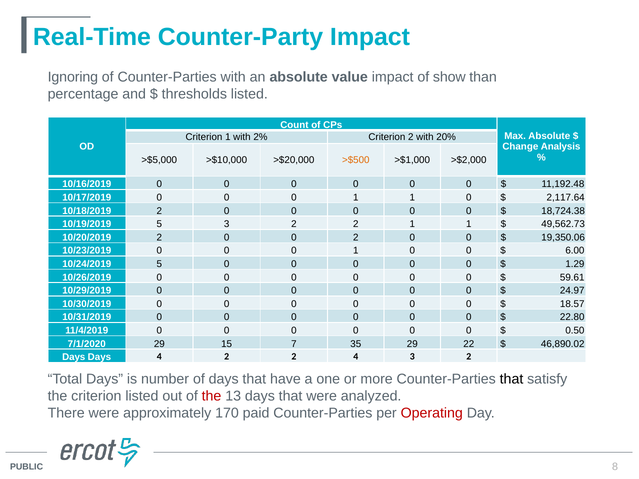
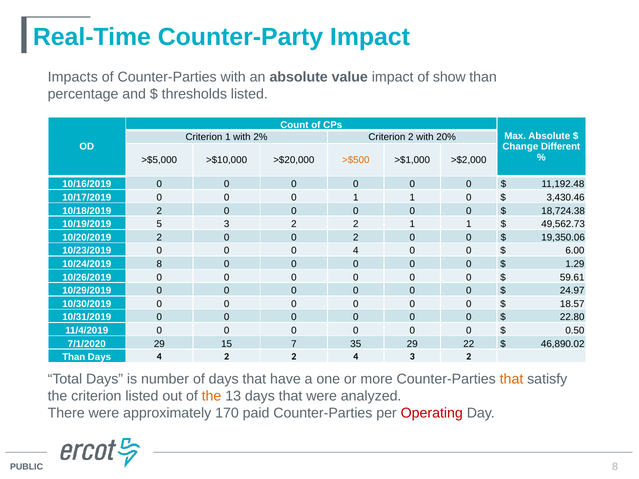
Ignoring: Ignoring -> Impacts
Analysis: Analysis -> Different
2,117.64: 2,117.64 -> 3,430.46
1 at (356, 251): 1 -> 4
10/24/2019 5: 5 -> 8
Days at (74, 357): Days -> Than
that at (512, 379) colour: black -> orange
the at (211, 396) colour: red -> orange
